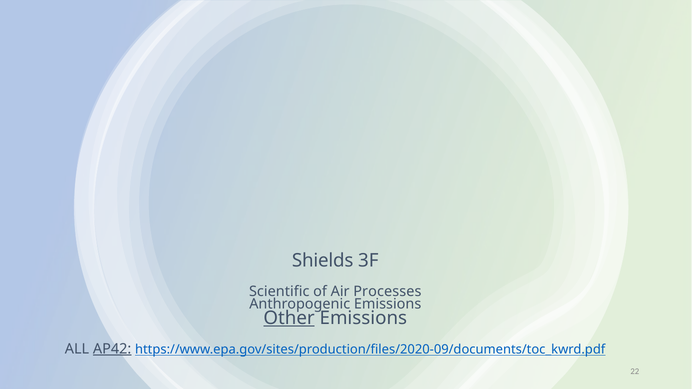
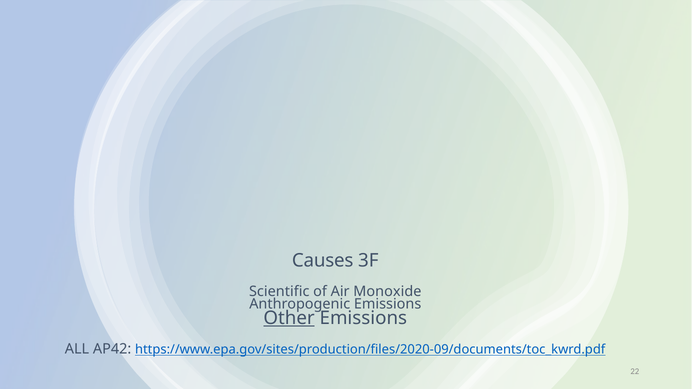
Shields: Shields -> Causes
Processes: Processes -> Monoxide
AP42 underline: present -> none
